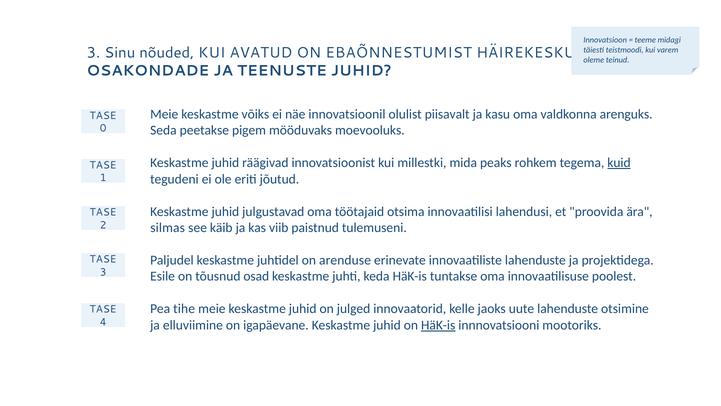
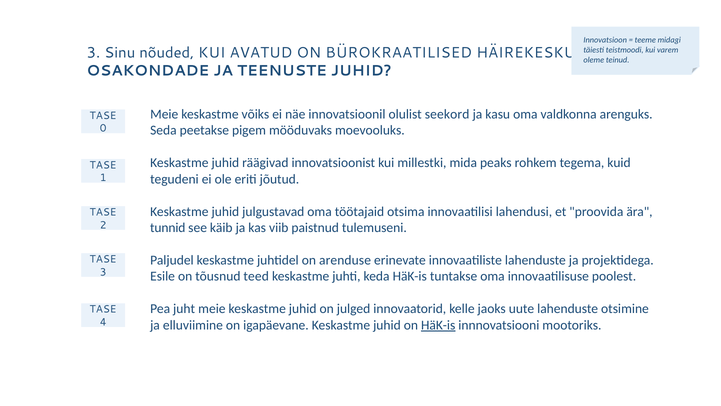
EBAÕNNESTUMIST: EBAÕNNESTUMIST -> BÜROKRAATILISED
piisavalt: piisavalt -> seekord
kuid underline: present -> none
silmas: silmas -> tunnid
osad: osad -> teed
tihe: tihe -> juht
